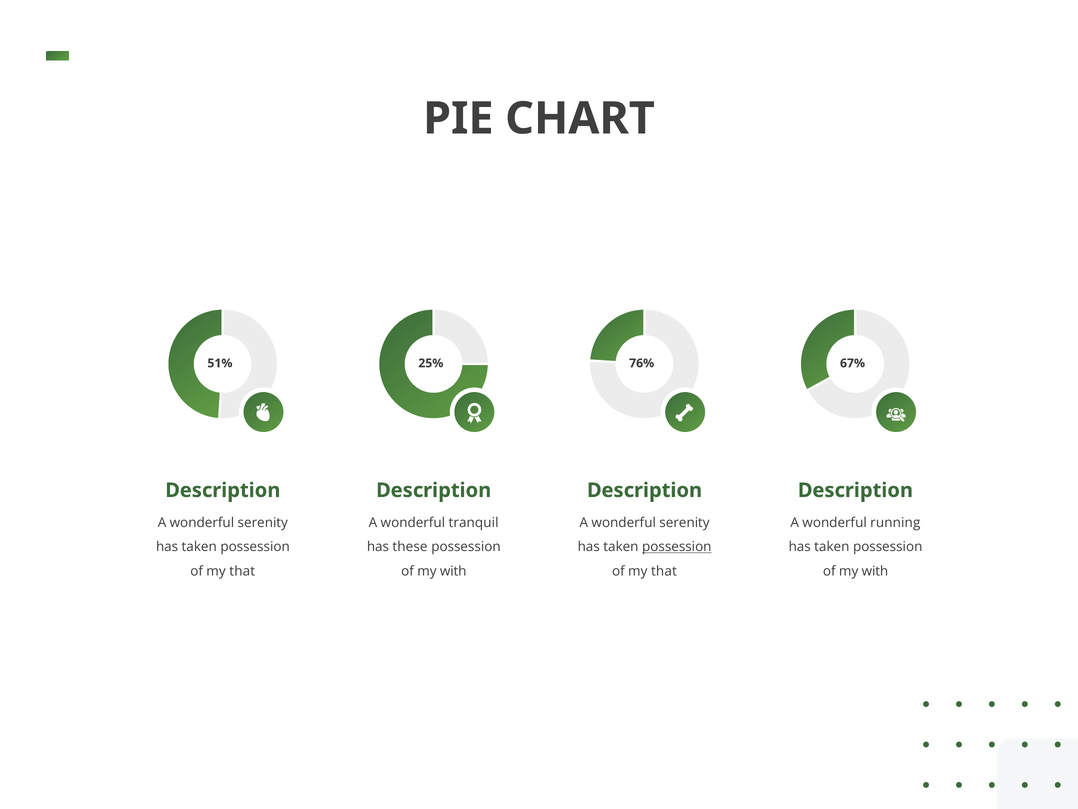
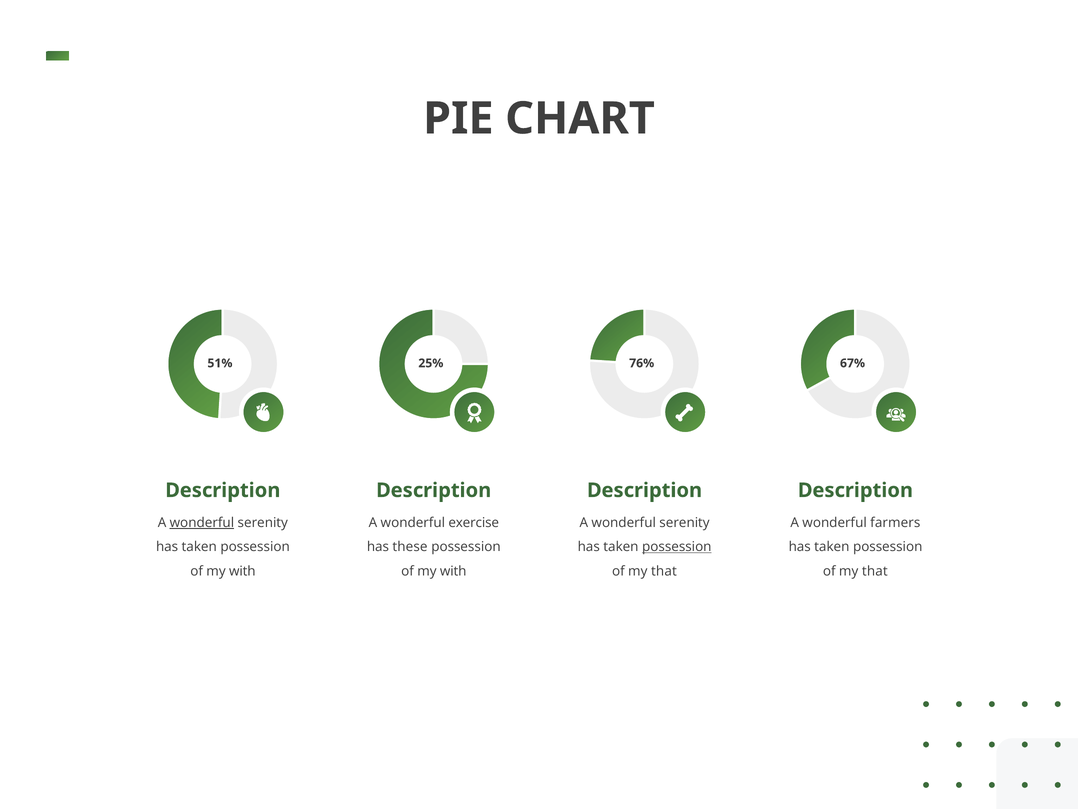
wonderful at (202, 522) underline: none -> present
tranquil: tranquil -> exercise
running: running -> farmers
that at (242, 571): that -> with
with at (875, 571): with -> that
